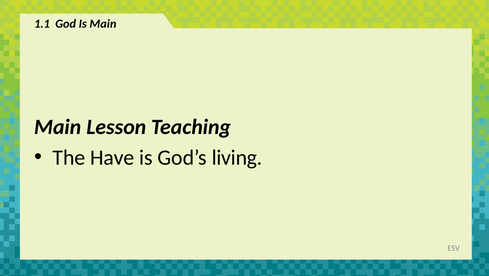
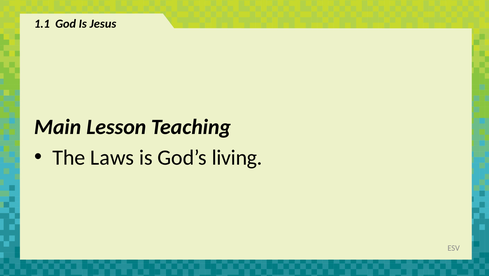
Is Main: Main -> Jesus
Have: Have -> Laws
